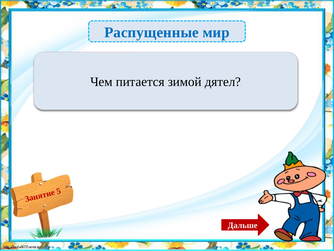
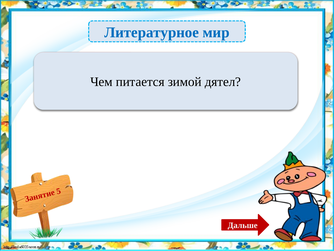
Распущенные: Распущенные -> Литературное
